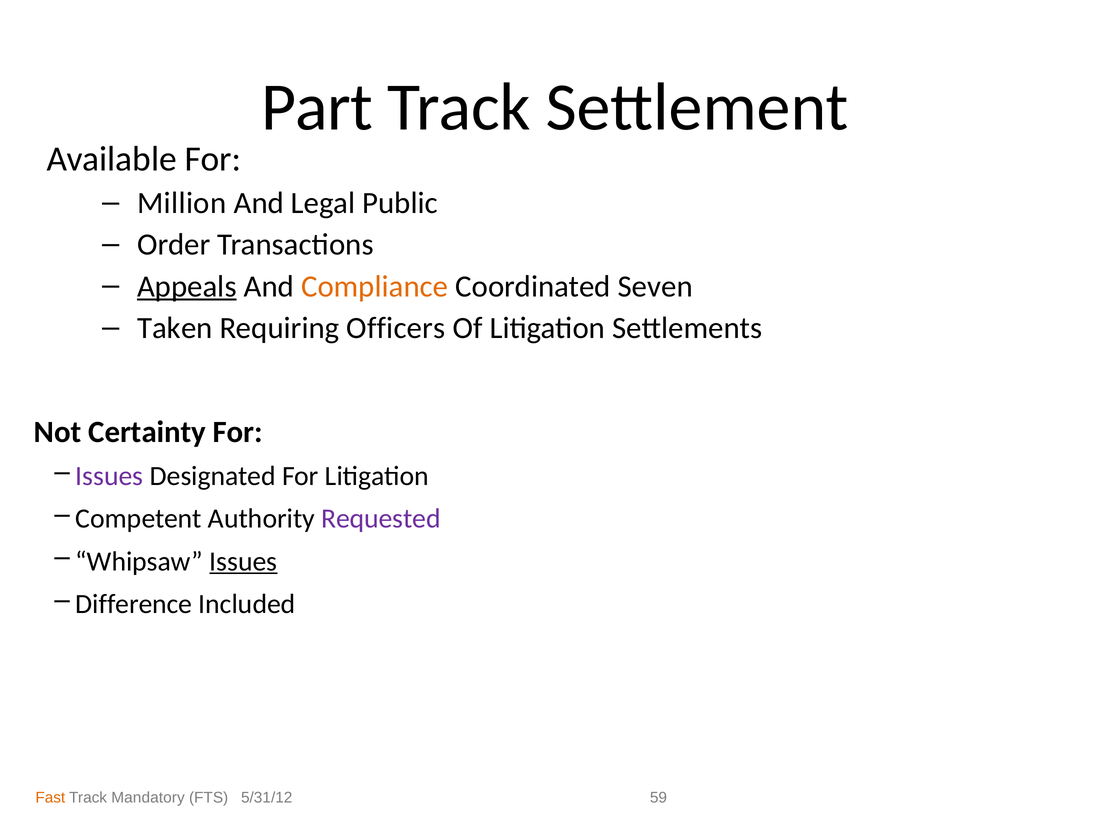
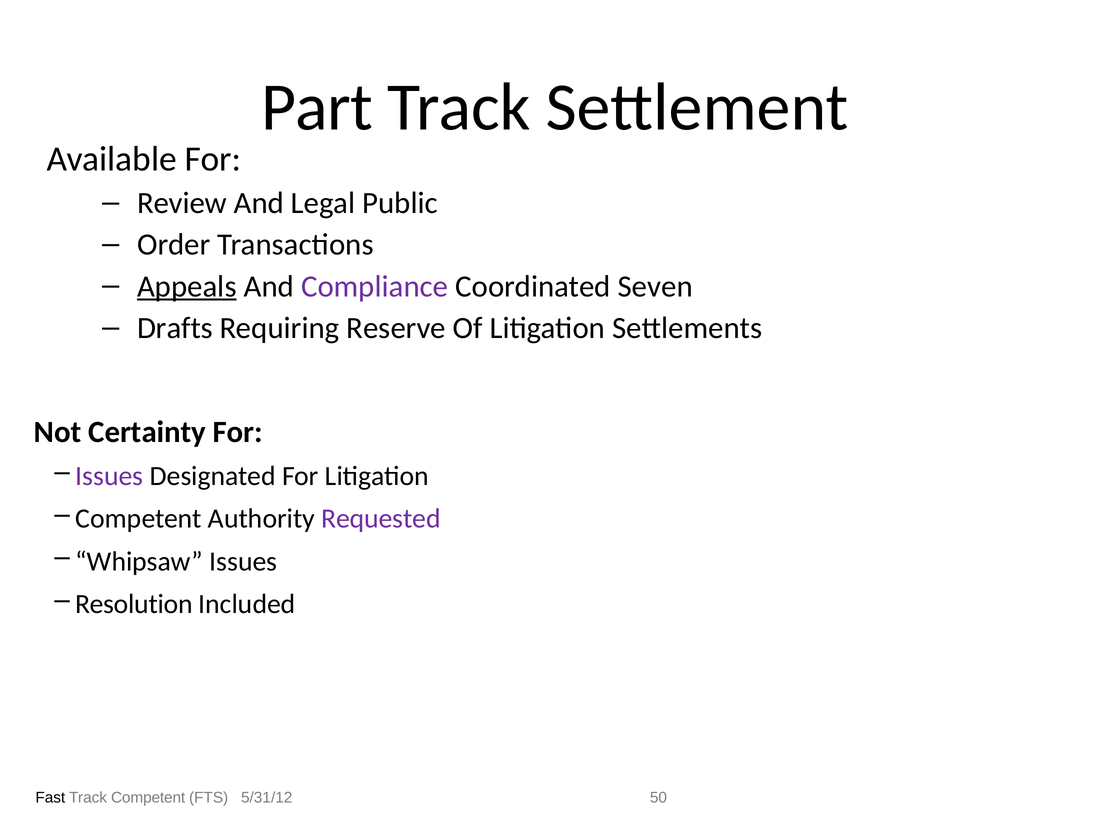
Million: Million -> Review
Compliance colour: orange -> purple
Taken: Taken -> Drafts
Officers: Officers -> Reserve
Issues at (243, 562) underline: present -> none
Difference: Difference -> Resolution
Fast colour: orange -> black
Track Mandatory: Mandatory -> Competent
59: 59 -> 50
